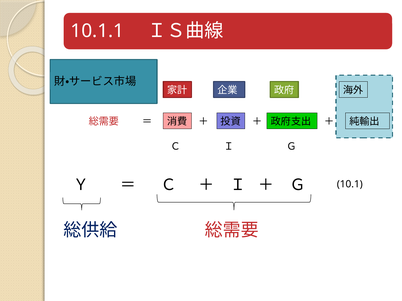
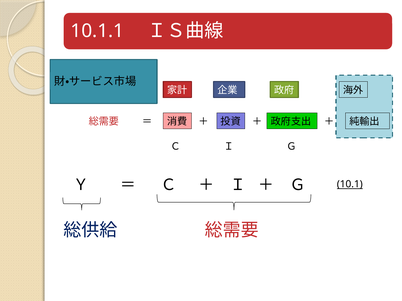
10.1 underline: none -> present
